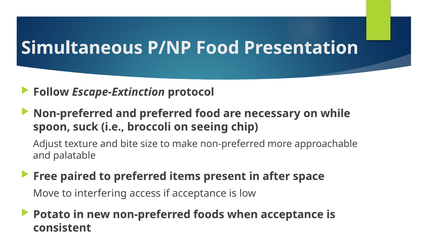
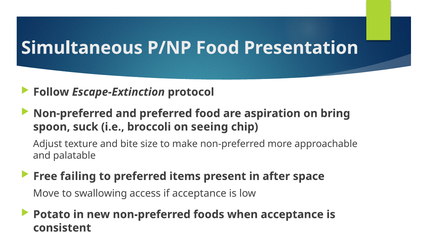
necessary: necessary -> aspiration
while: while -> bring
paired: paired -> failing
interfering: interfering -> swallowing
